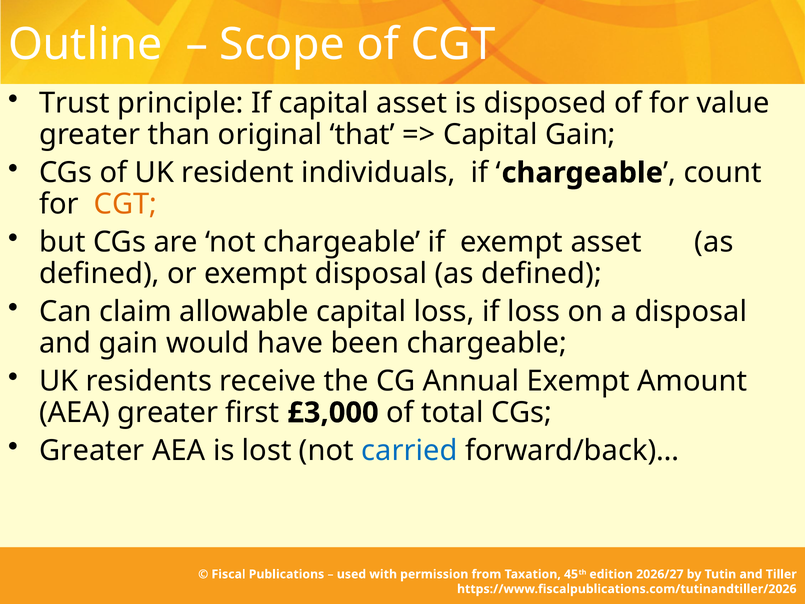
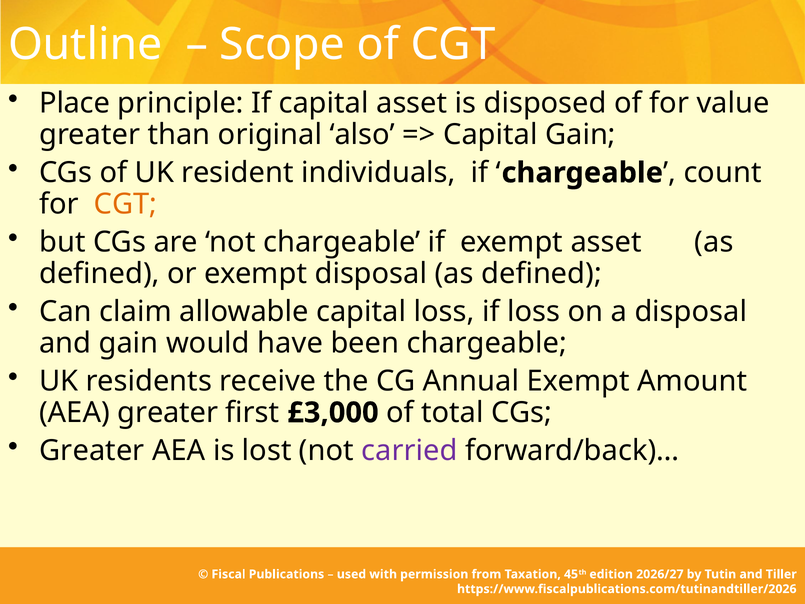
Trust: Trust -> Place
that: that -> also
carried colour: blue -> purple
